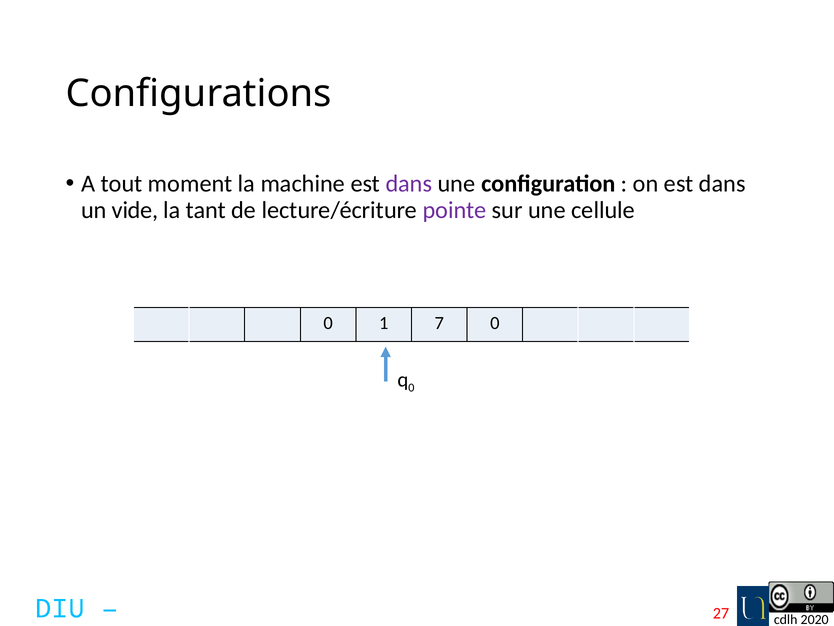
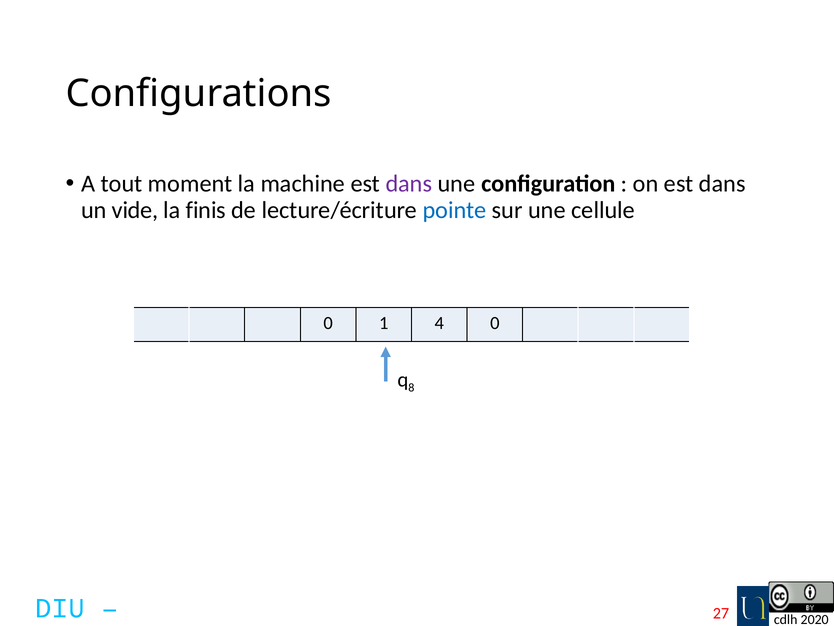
tant: tant -> finis
pointe colour: purple -> blue
7: 7 -> 4
0 at (411, 388): 0 -> 8
